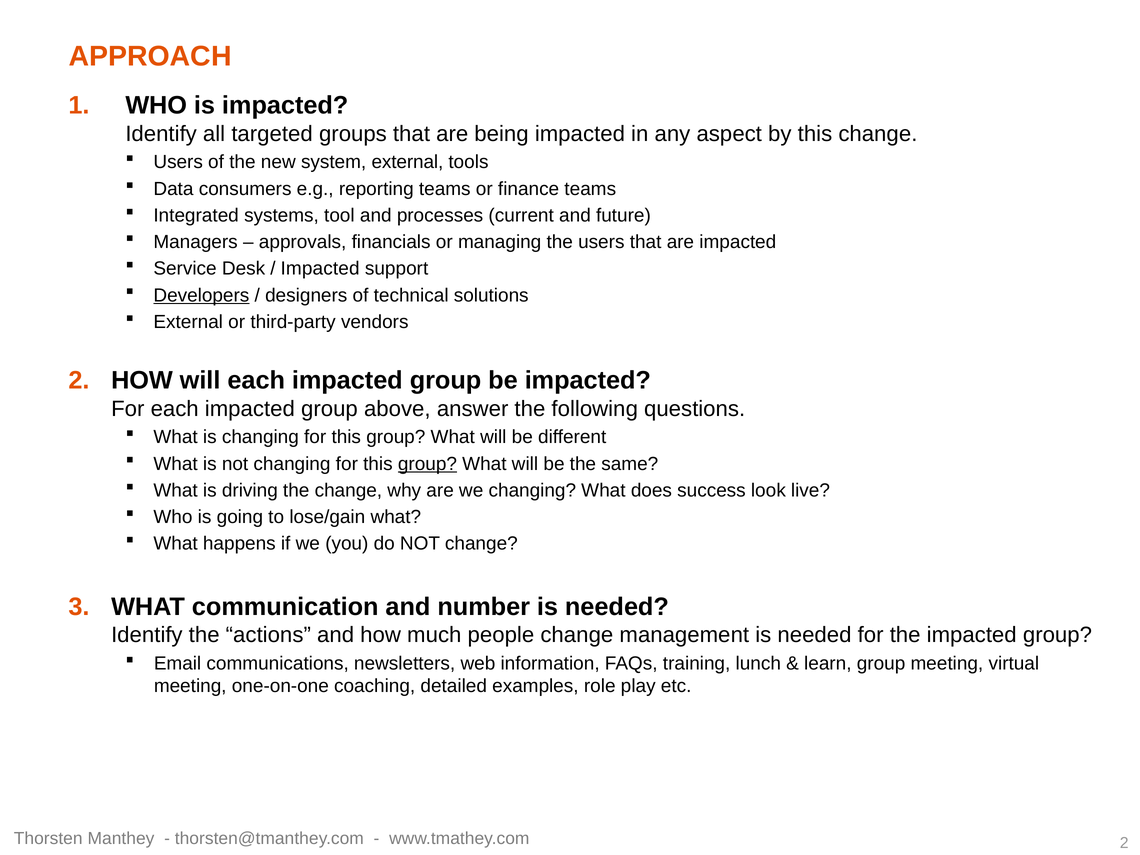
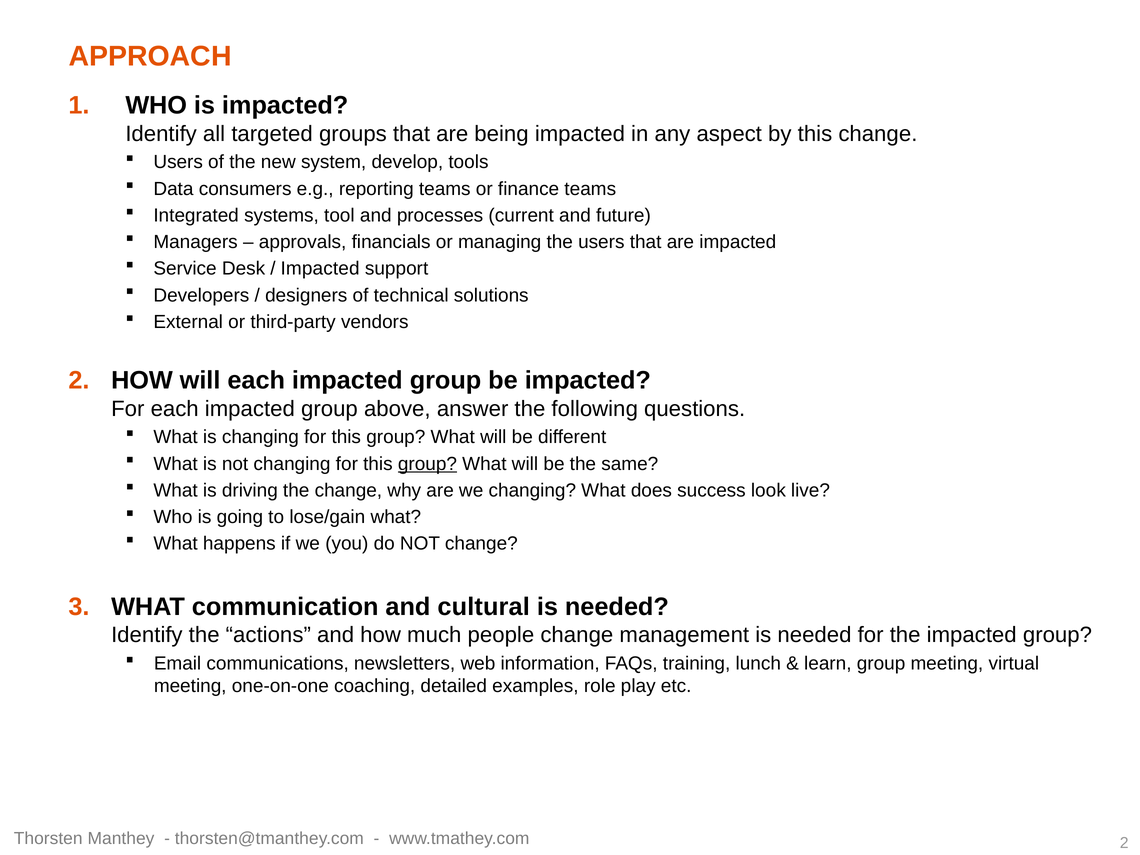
system external: external -> develop
Developers underline: present -> none
number: number -> cultural
